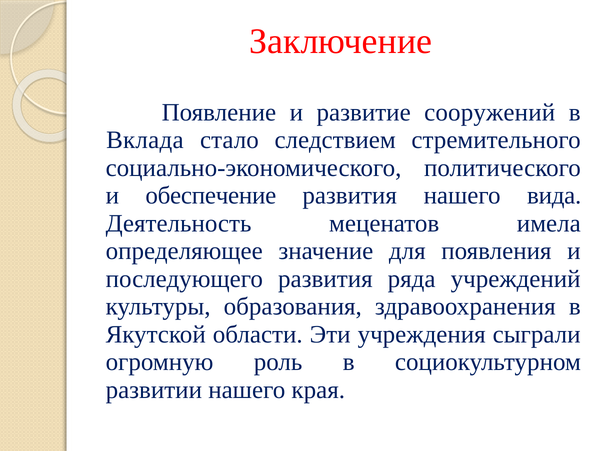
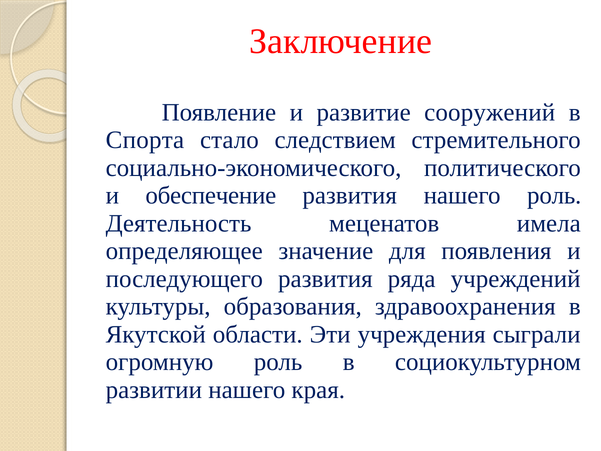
Вклада: Вклада -> Спорта
нашего вида: вида -> роль
